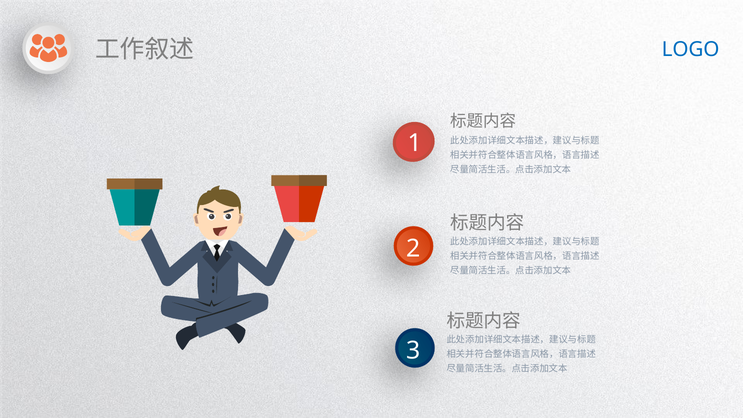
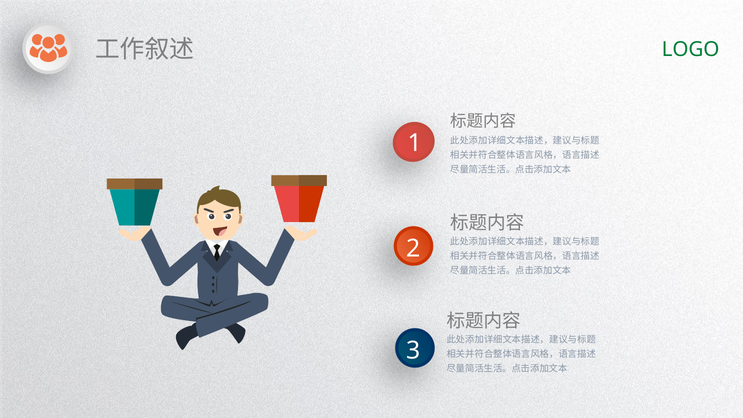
LOGO colour: blue -> green
